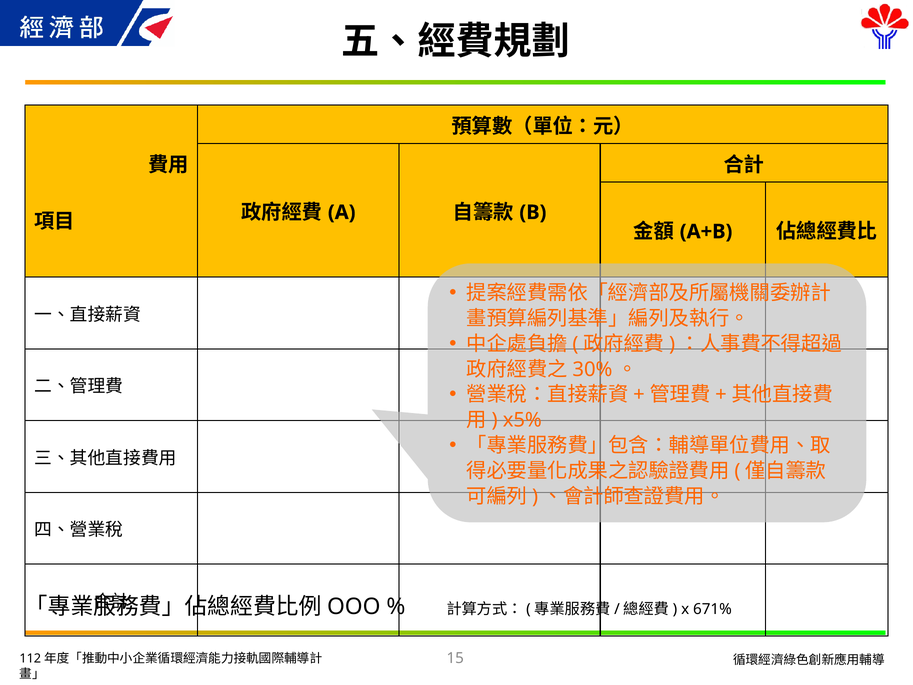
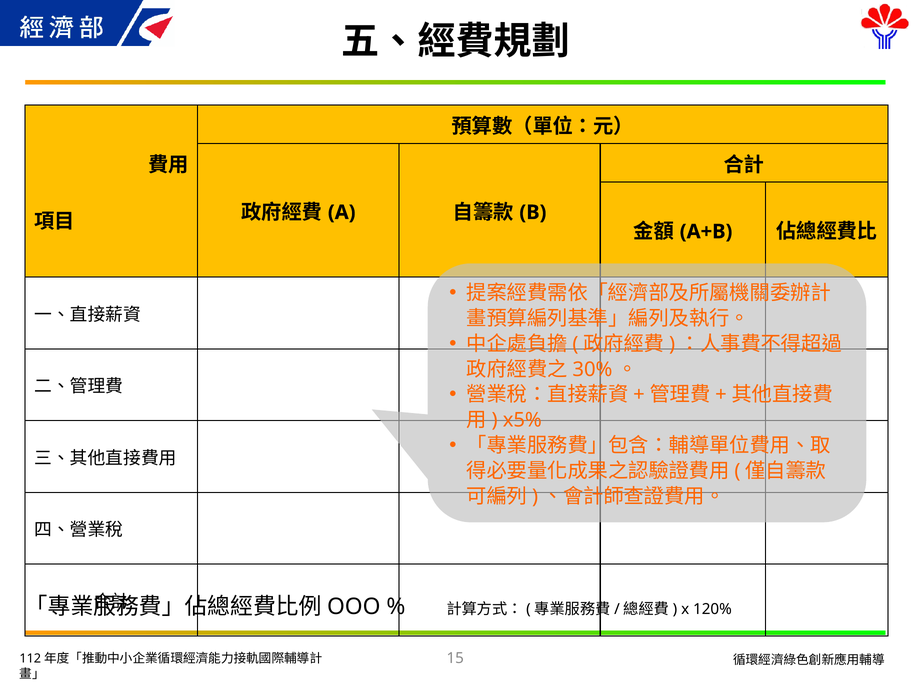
671%: 671% -> 120%
